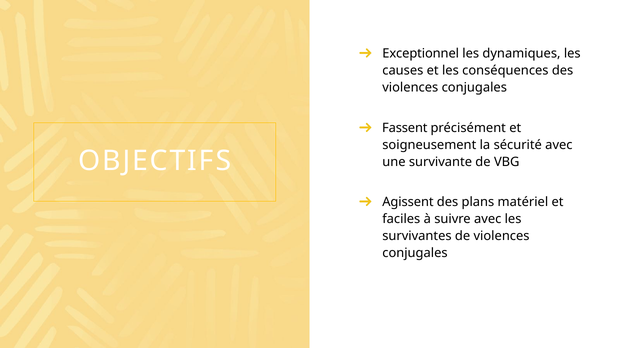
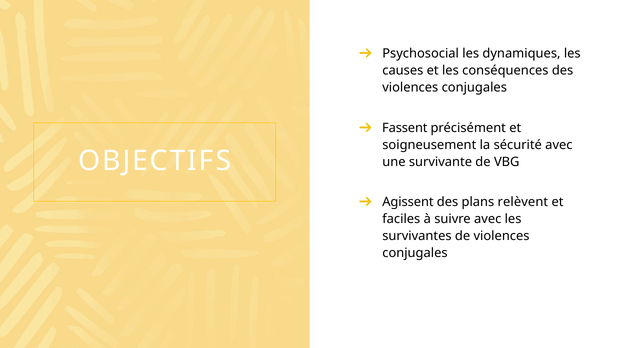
Exceptionnel: Exceptionnel -> Psychosocial
matériel: matériel -> relèvent
